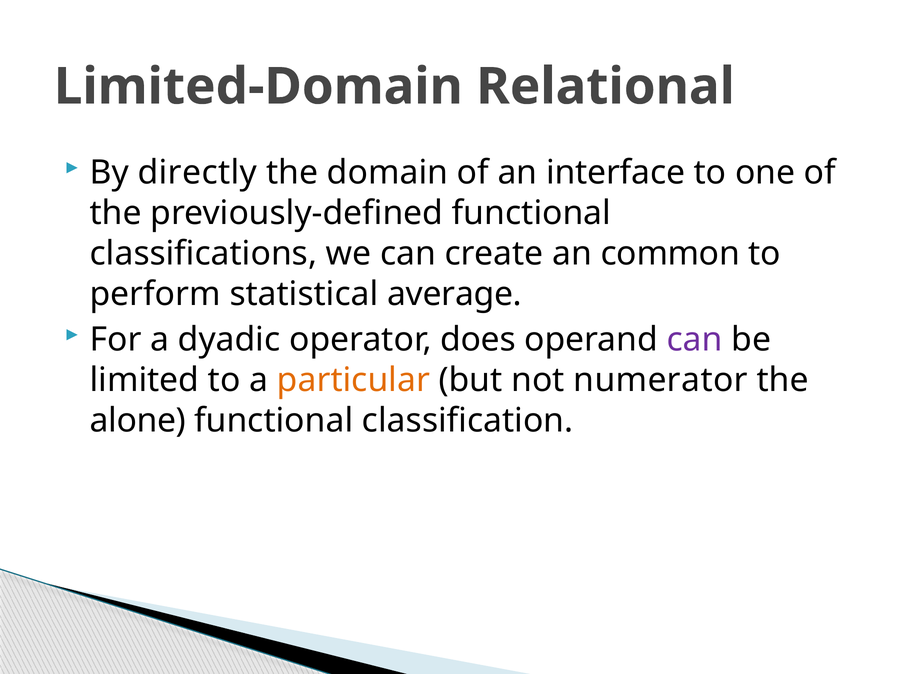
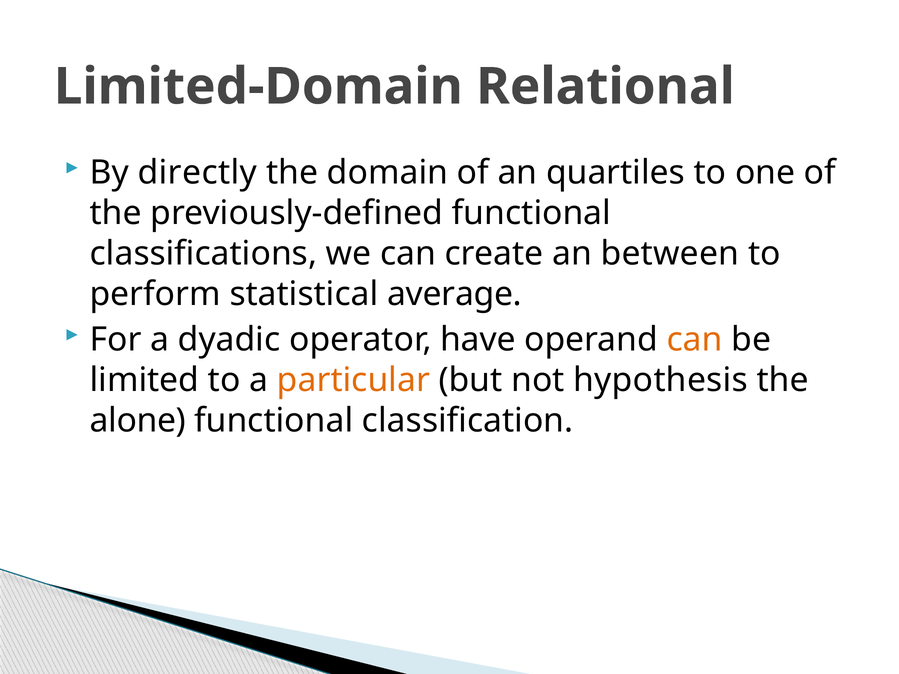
interface: interface -> quartiles
common: common -> between
does: does -> have
can at (695, 340) colour: purple -> orange
numerator: numerator -> hypothesis
